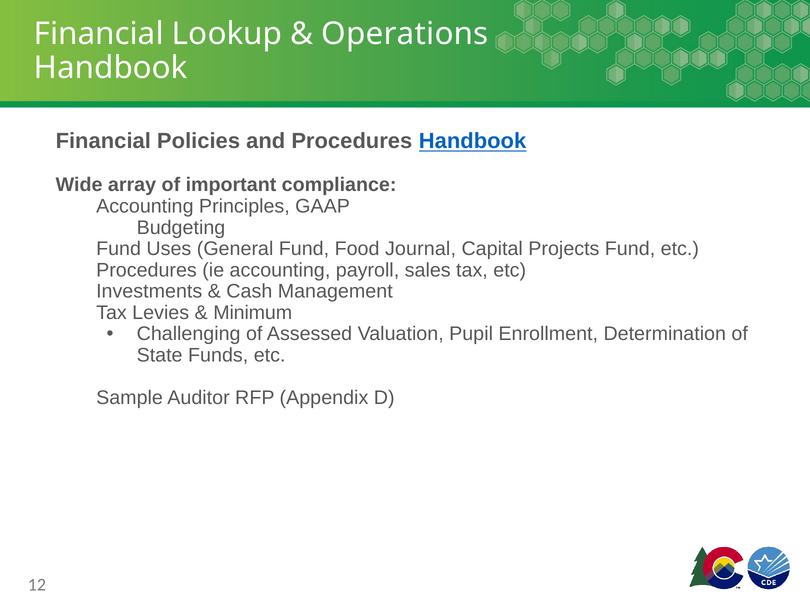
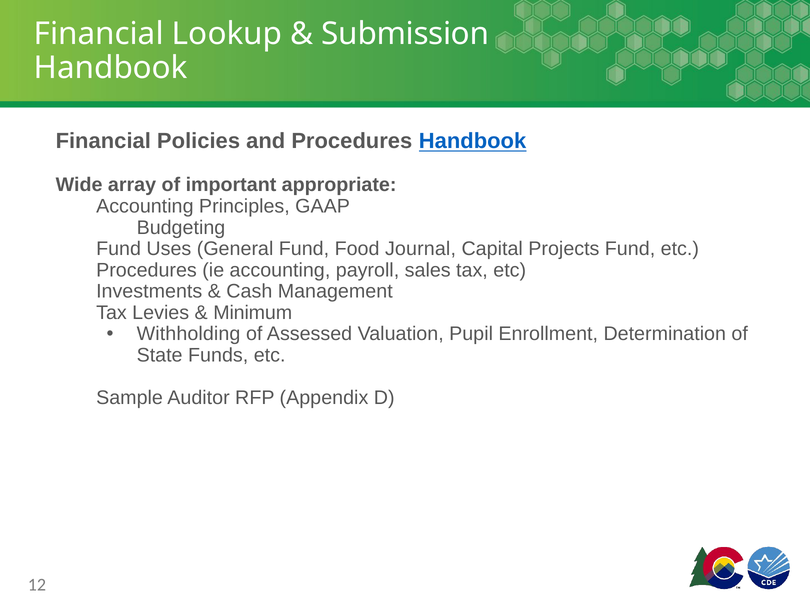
Operations: Operations -> Submission
compliance: compliance -> appropriate
Challenging: Challenging -> Withholding
